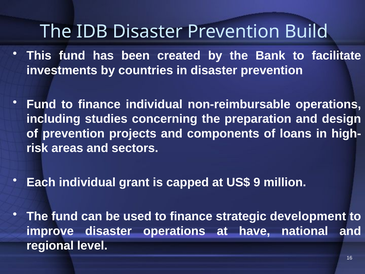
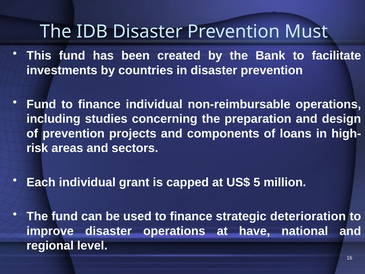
Build: Build -> Must
9: 9 -> 5
development: development -> deterioration
